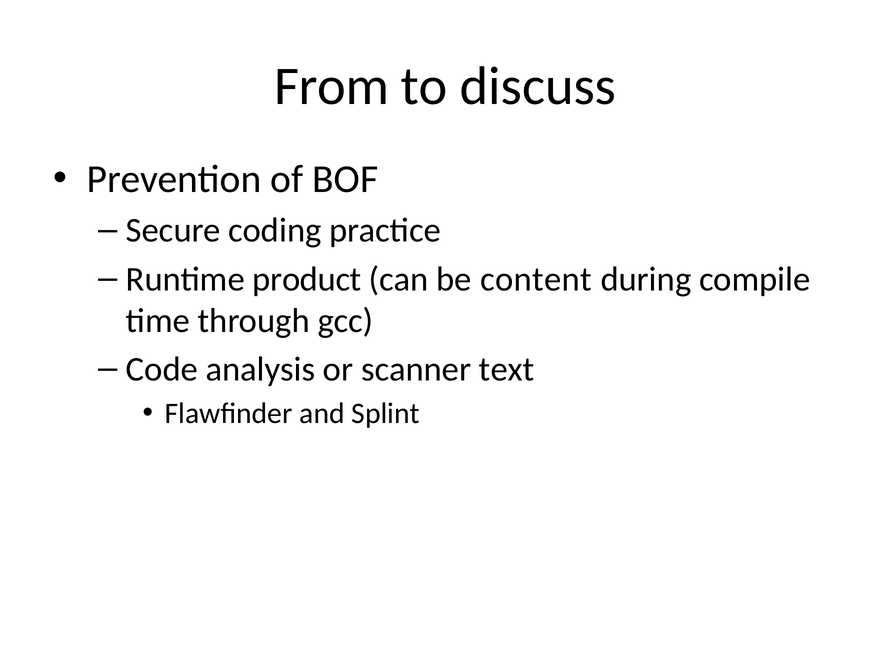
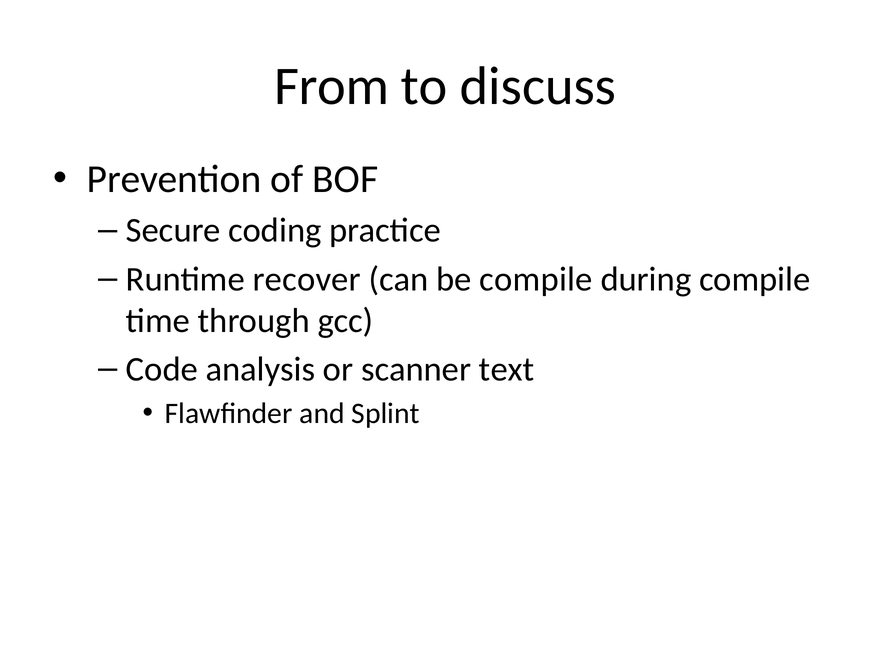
product: product -> recover
be content: content -> compile
